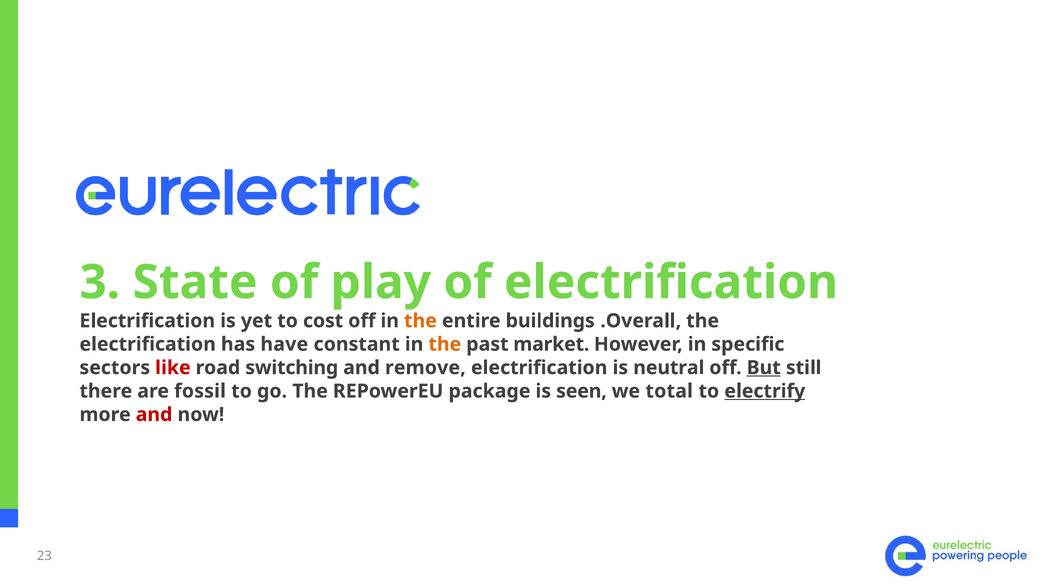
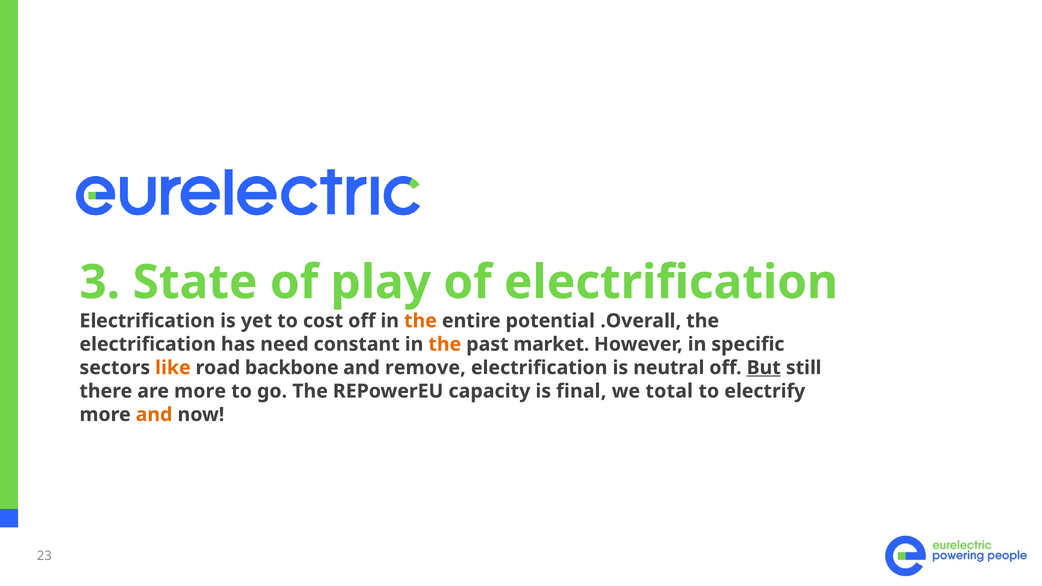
buildings: buildings -> potential
have: have -> need
like colour: red -> orange
switching: switching -> backbone
are fossil: fossil -> more
package: package -> capacity
seen: seen -> final
electrify underline: present -> none
and at (154, 415) colour: red -> orange
